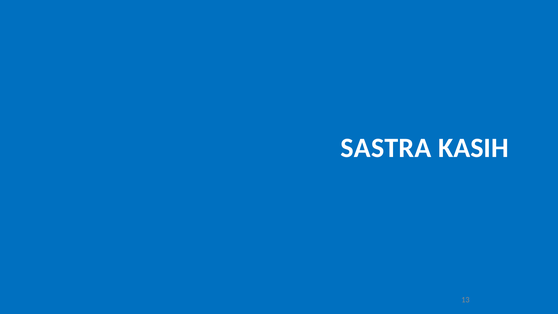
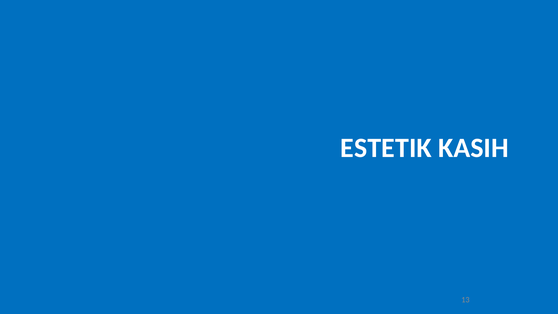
SASTRA: SASTRA -> ESTETIK
